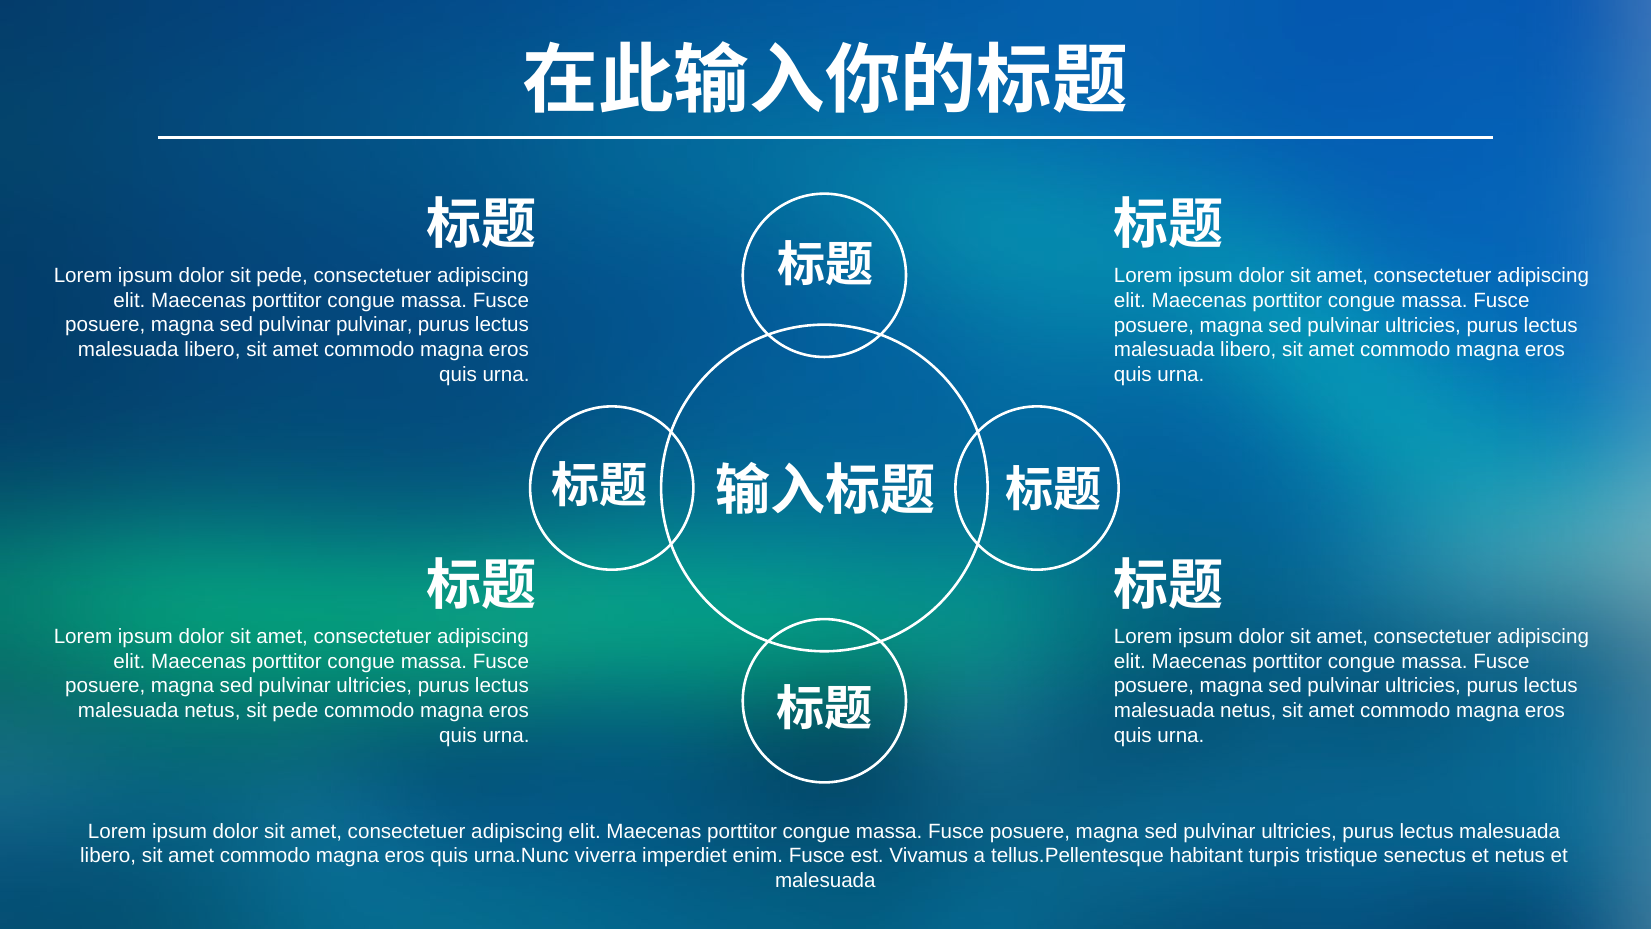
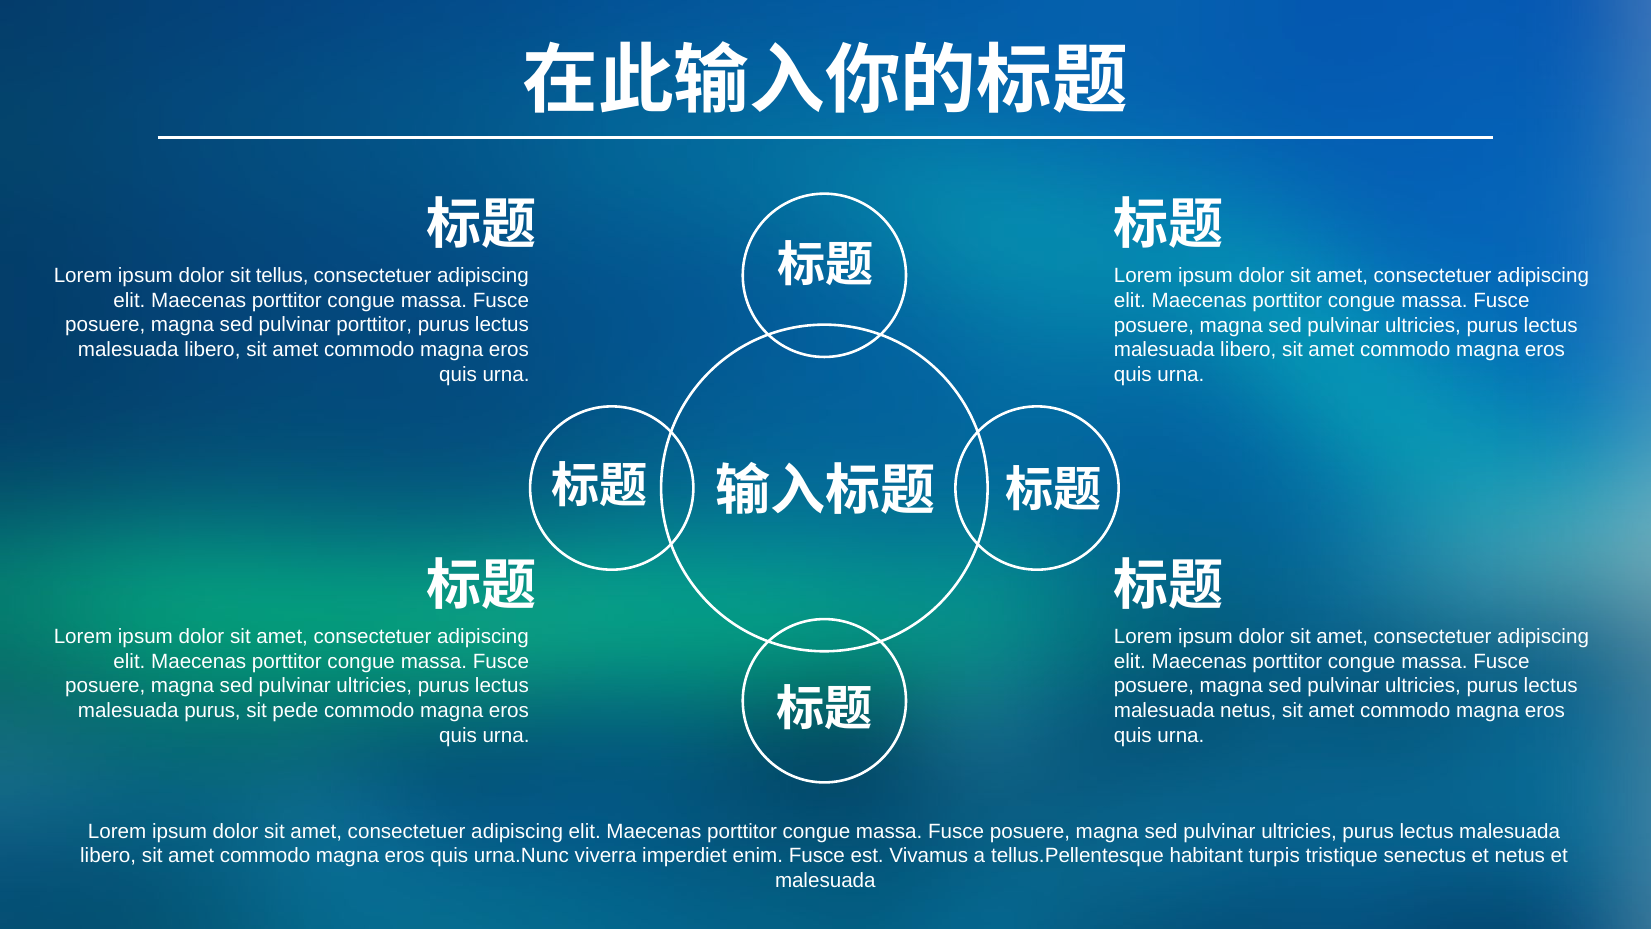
dolor sit pede: pede -> tellus
pulvinar pulvinar: pulvinar -> porttitor
netus at (212, 710): netus -> purus
